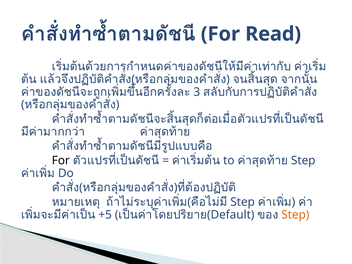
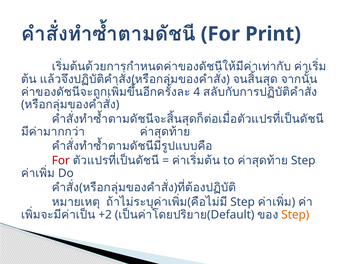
Read: Read -> Print
3: 3 -> 4
For at (61, 161) colour: black -> red
+5: +5 -> +2
